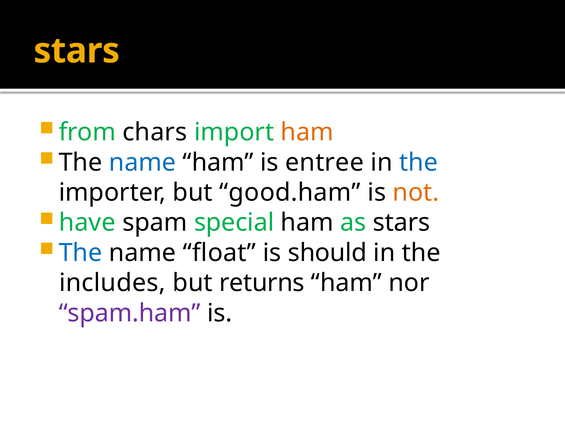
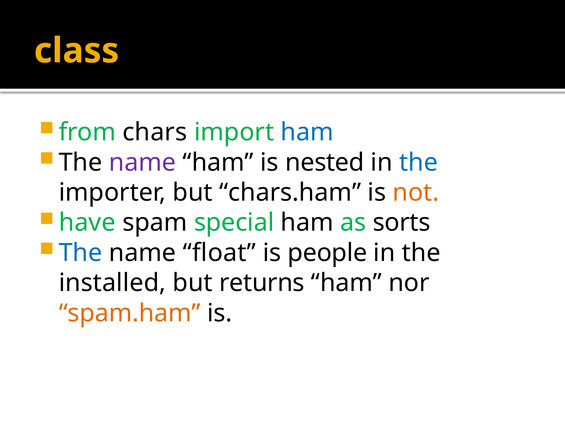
stars at (77, 51): stars -> class
ham at (307, 132) colour: orange -> blue
name at (142, 162) colour: blue -> purple
entree: entree -> nested
good.ham: good.ham -> chars.ham
as stars: stars -> sorts
should: should -> people
includes: includes -> installed
spam.ham colour: purple -> orange
